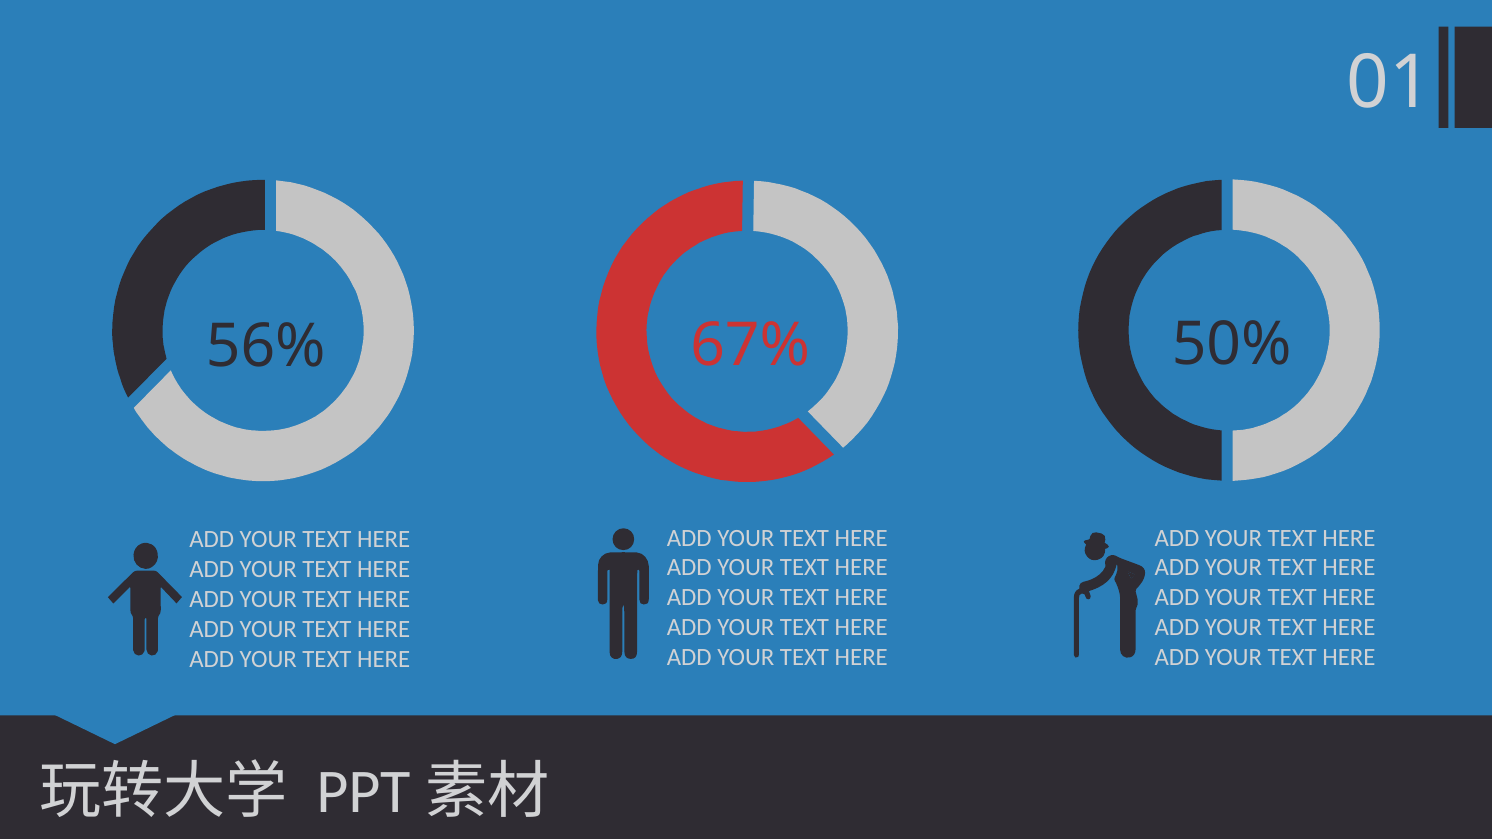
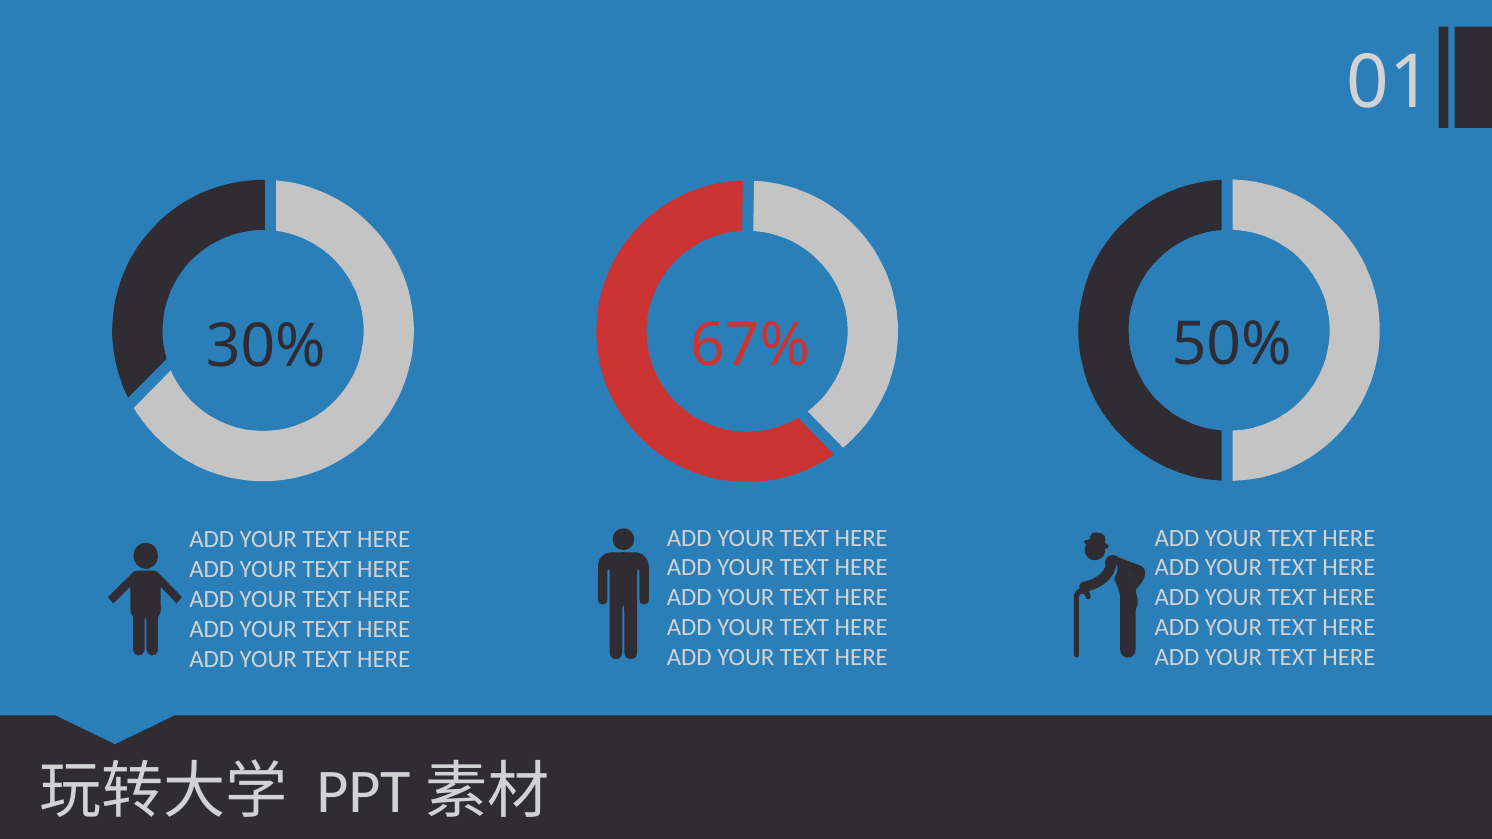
56%: 56% -> 30%
